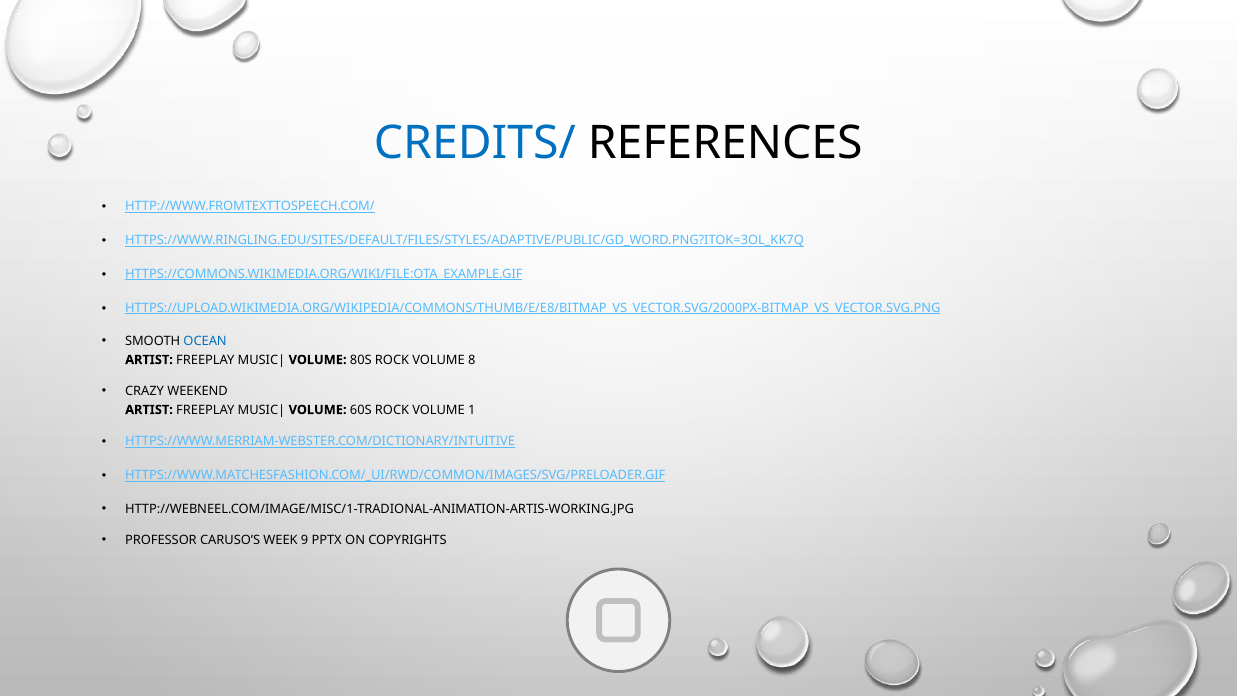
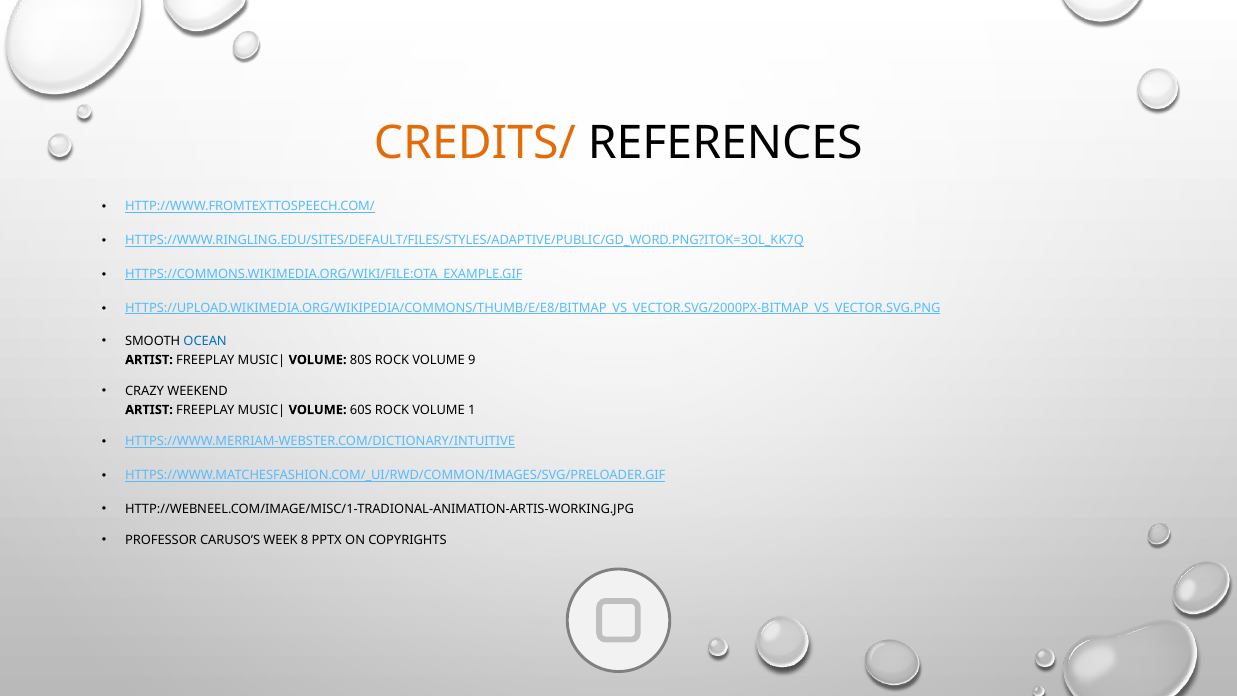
CREDITS/ colour: blue -> orange
8: 8 -> 9
9: 9 -> 8
